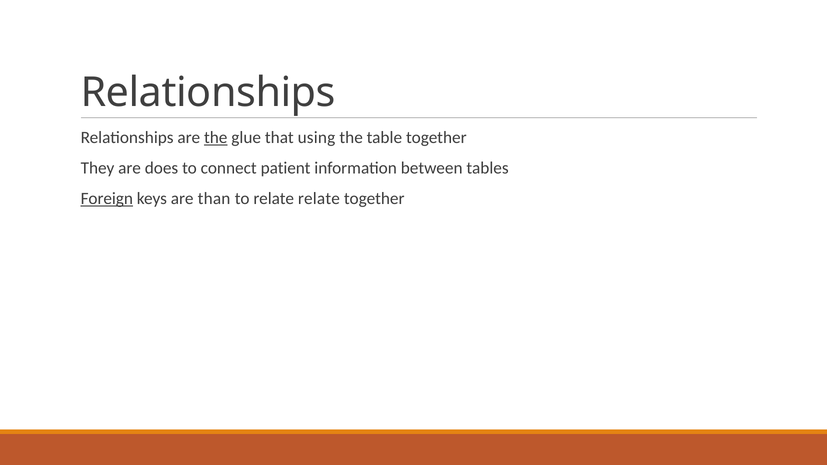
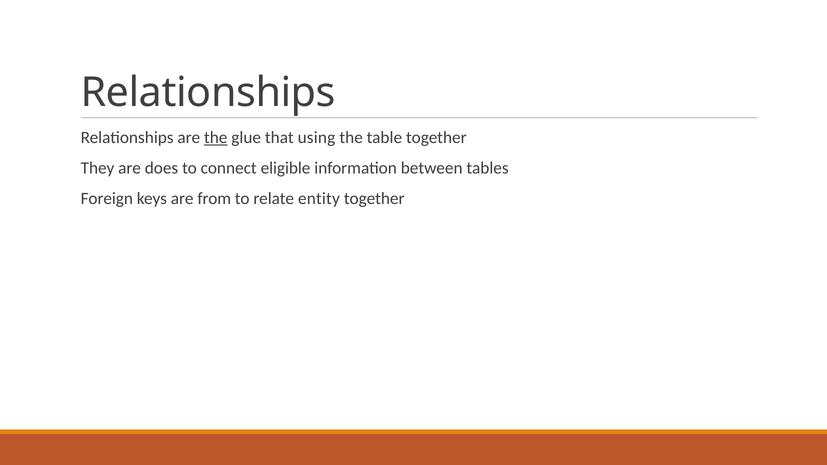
patient: patient -> eligible
Foreign underline: present -> none
than: than -> from
relate relate: relate -> entity
